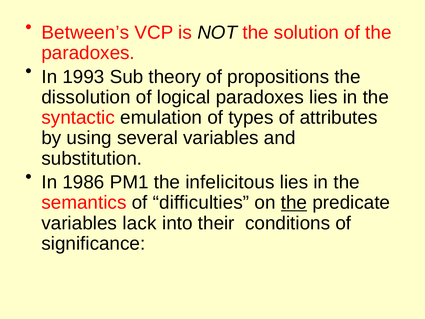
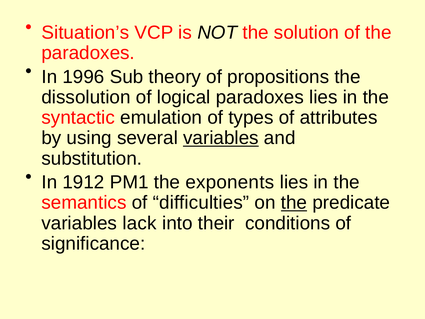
Between’s: Between’s -> Situation’s
1993: 1993 -> 1996
variables at (221, 138) underline: none -> present
1986: 1986 -> 1912
infelicitous: infelicitous -> exponents
